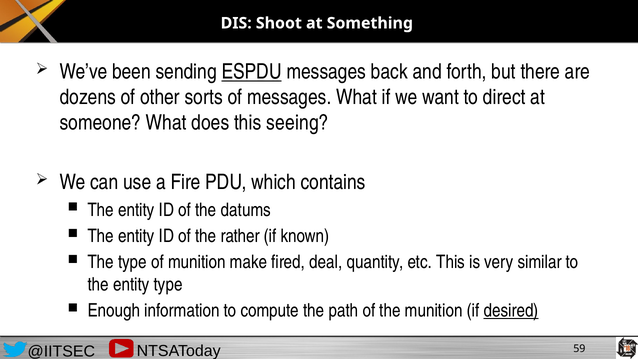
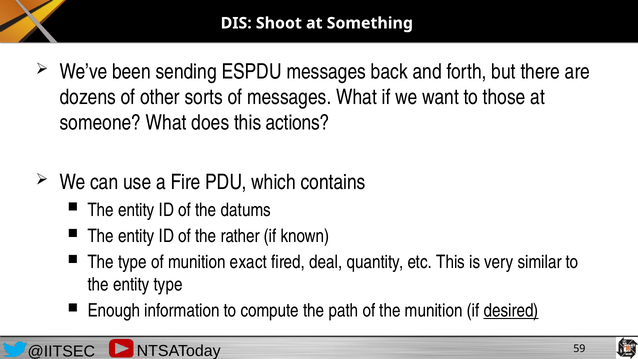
ESPDU underline: present -> none
direct: direct -> those
seeing: seeing -> actions
make: make -> exact
